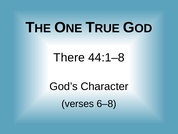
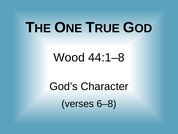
There: There -> Wood
